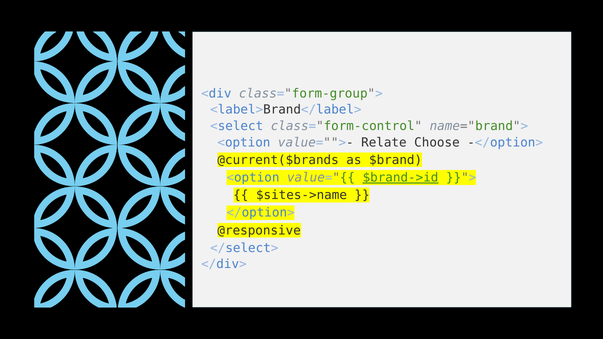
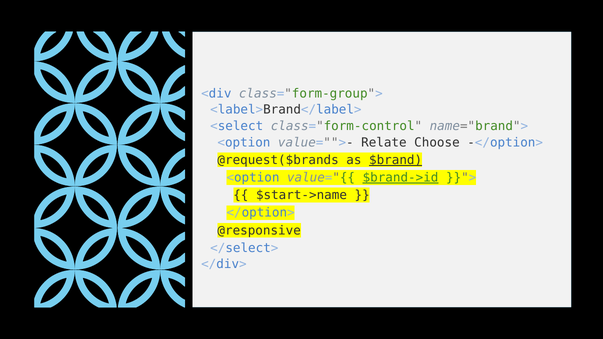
@current($brands: @current($brands -> @request($brands
$brand underline: none -> present
$sites->name: $sites->name -> $start->name
